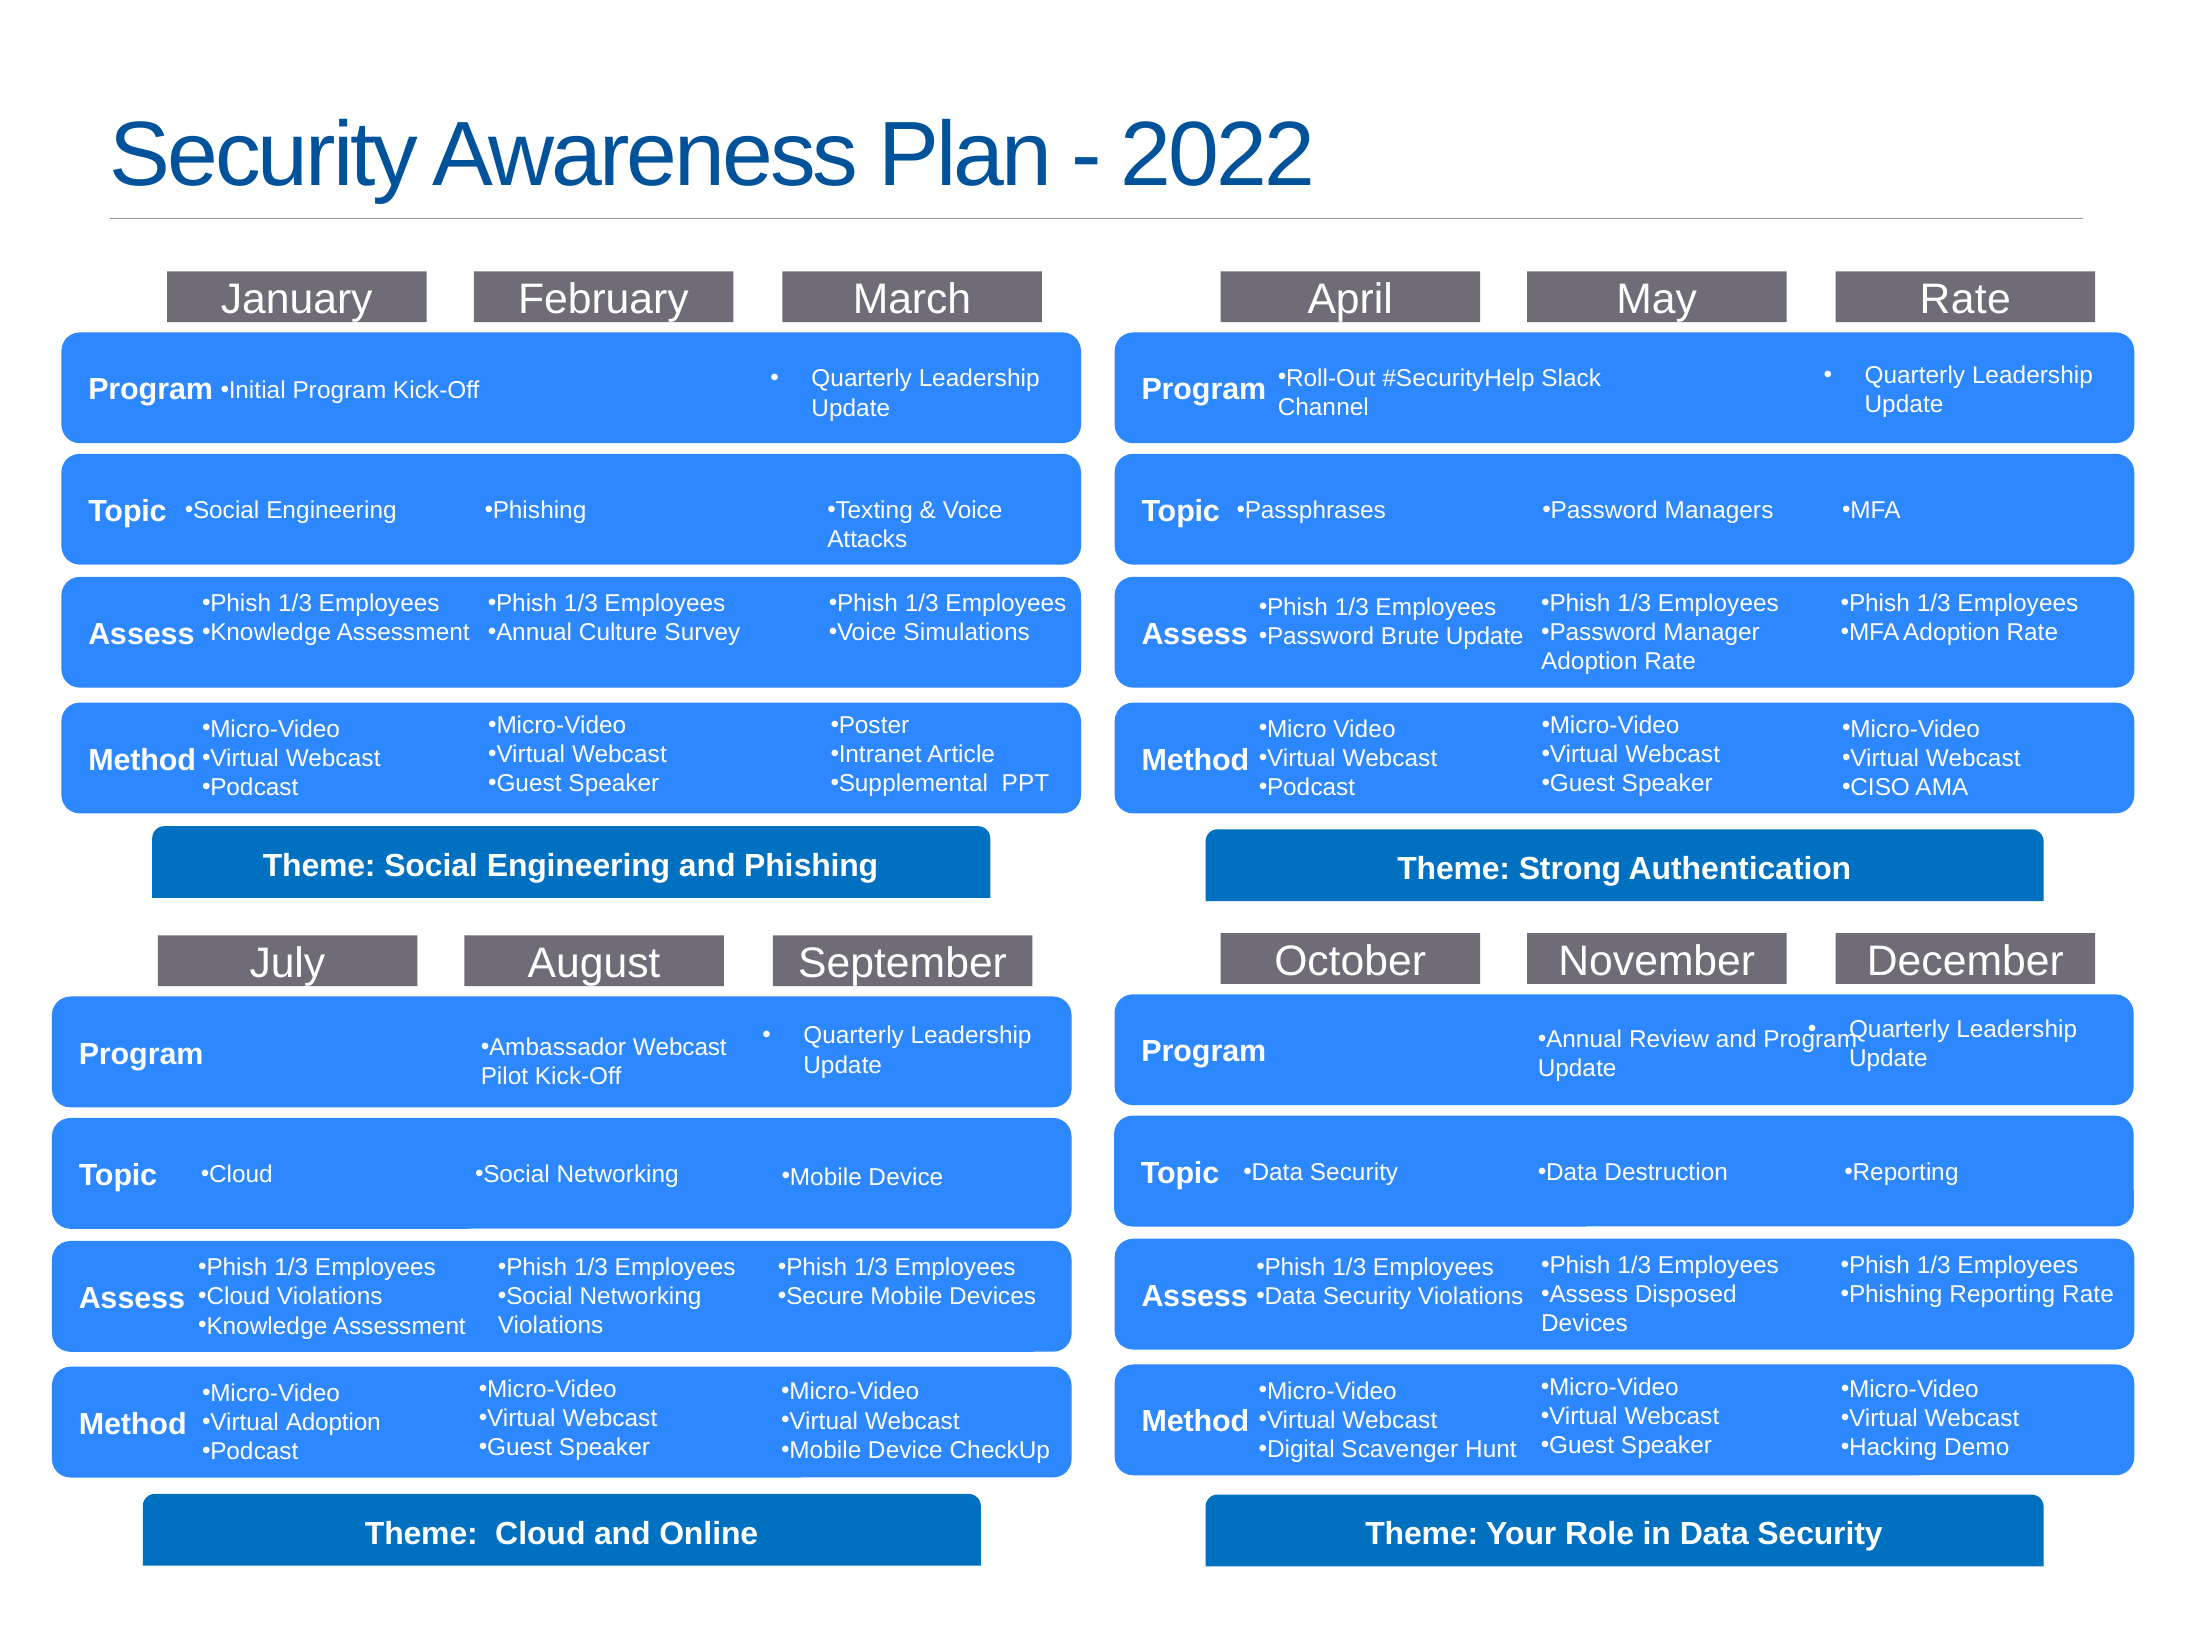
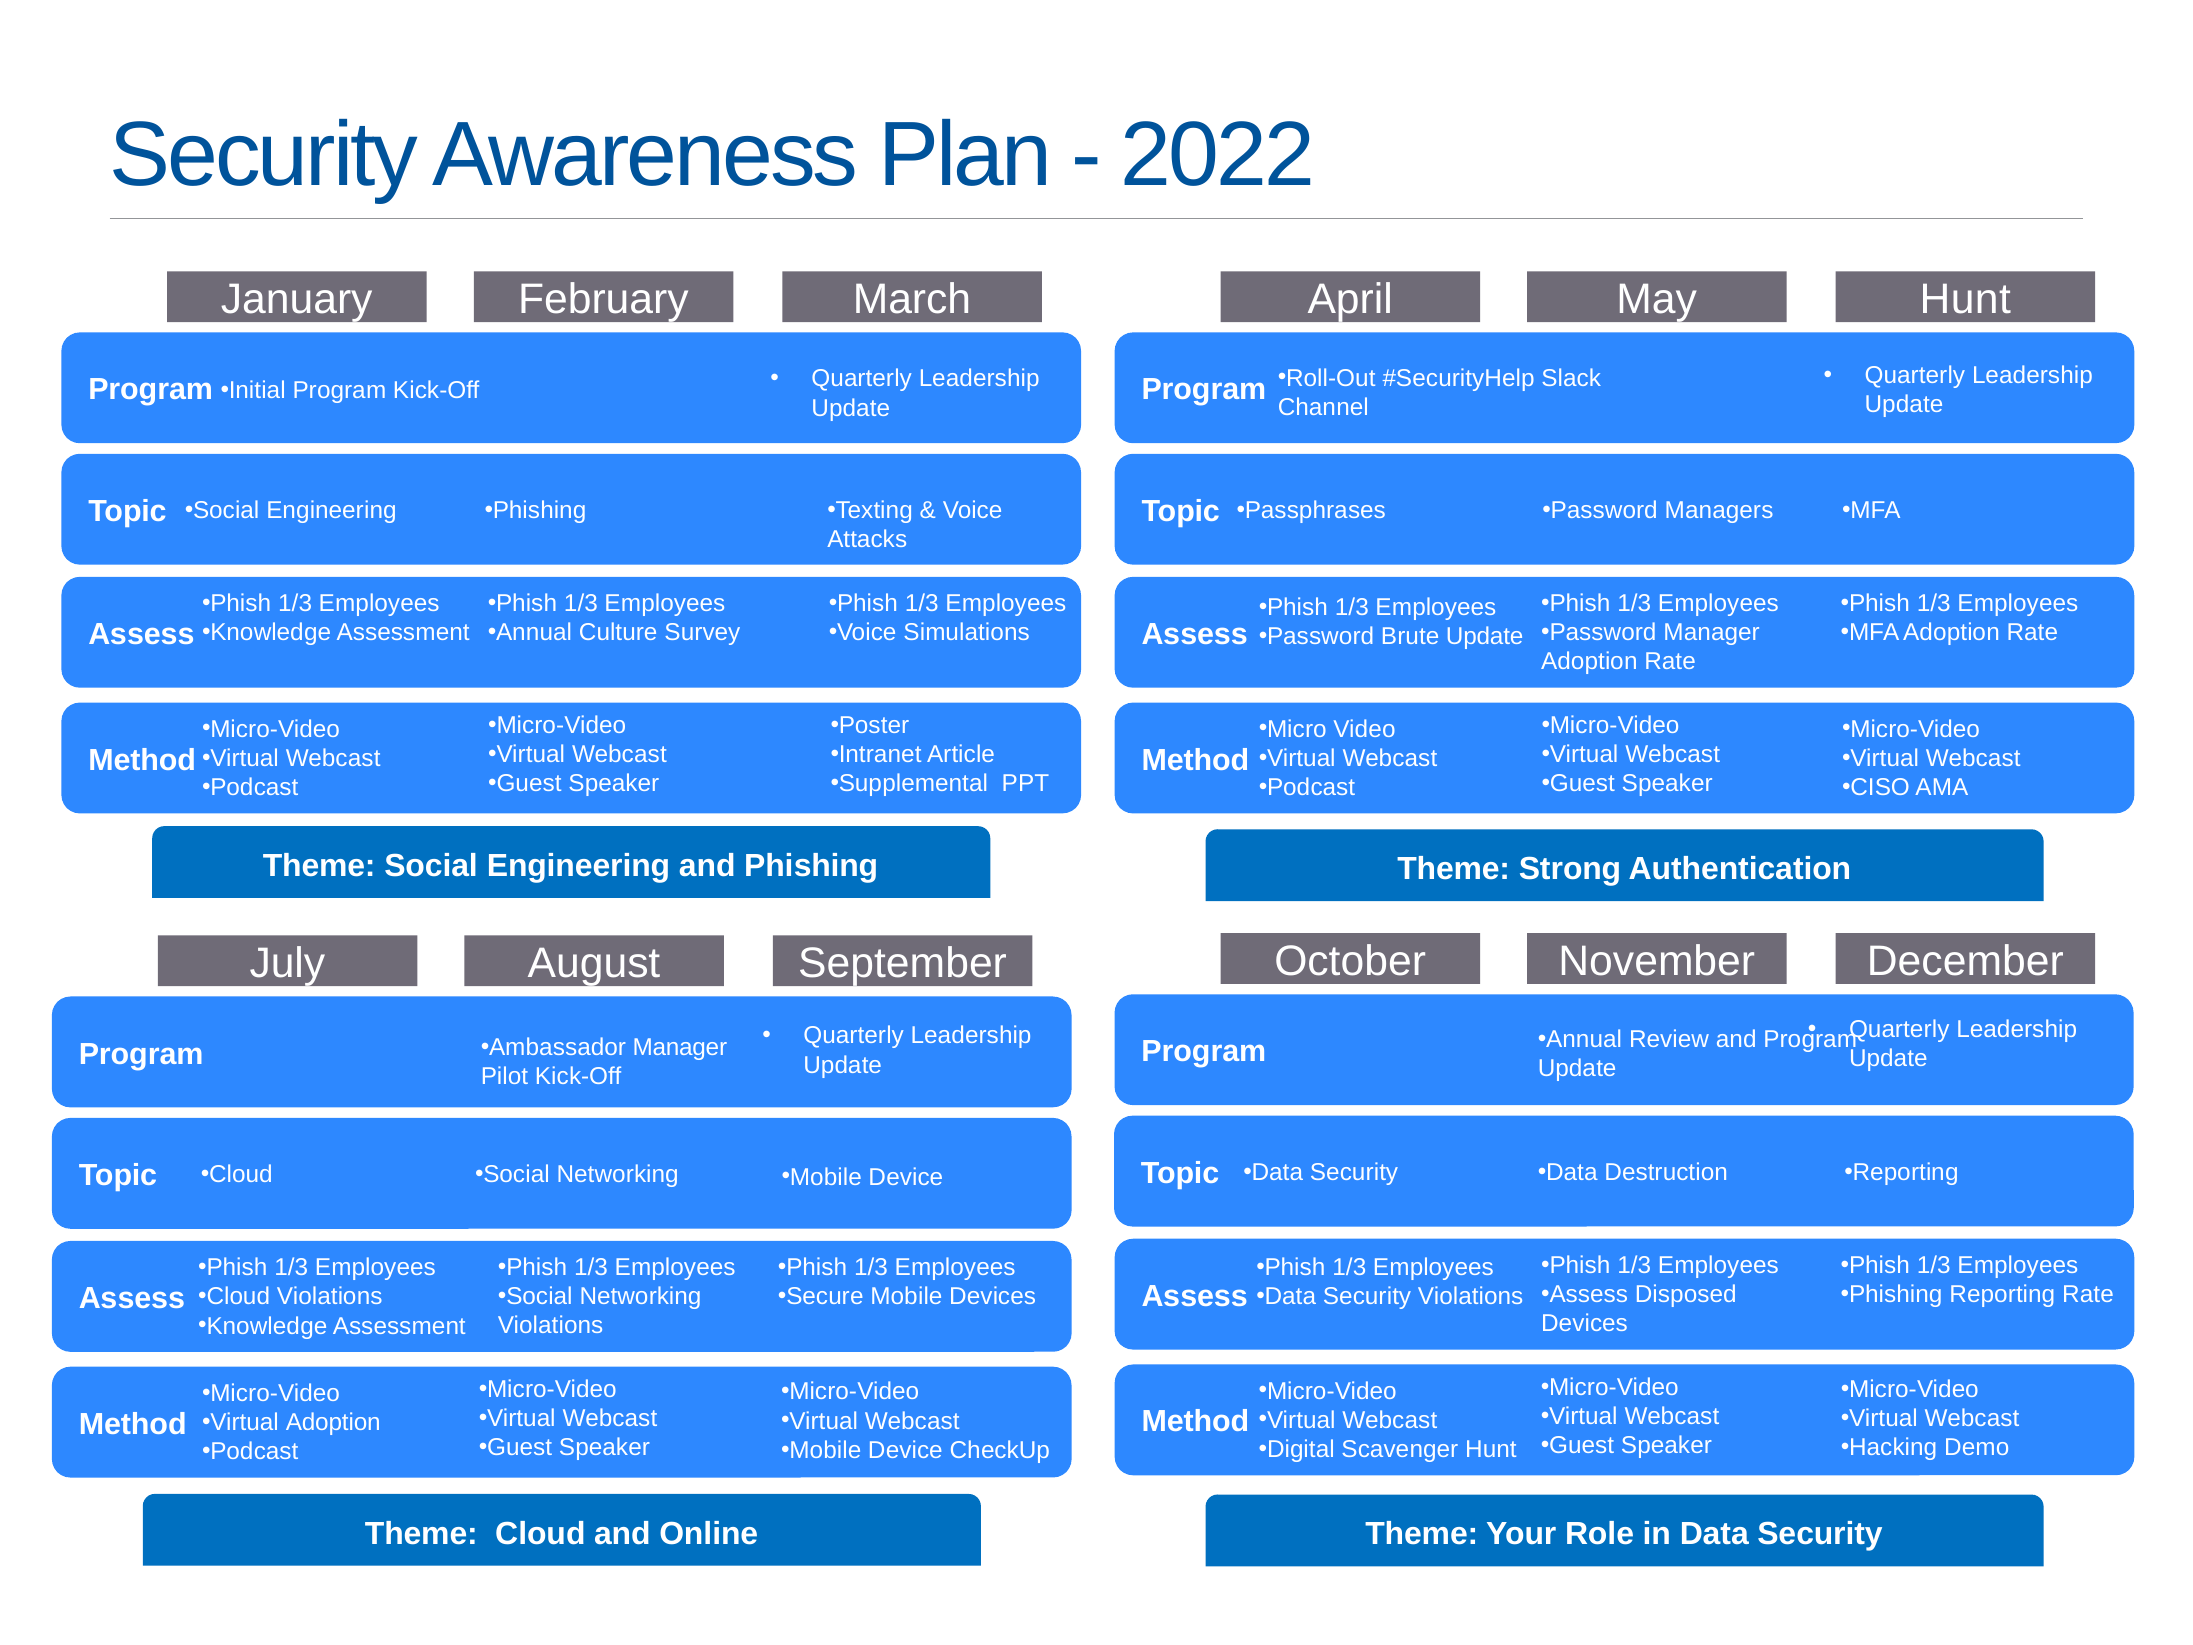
Rate at (1965, 300): Rate -> Hunt
Ambassador Webcast: Webcast -> Manager
